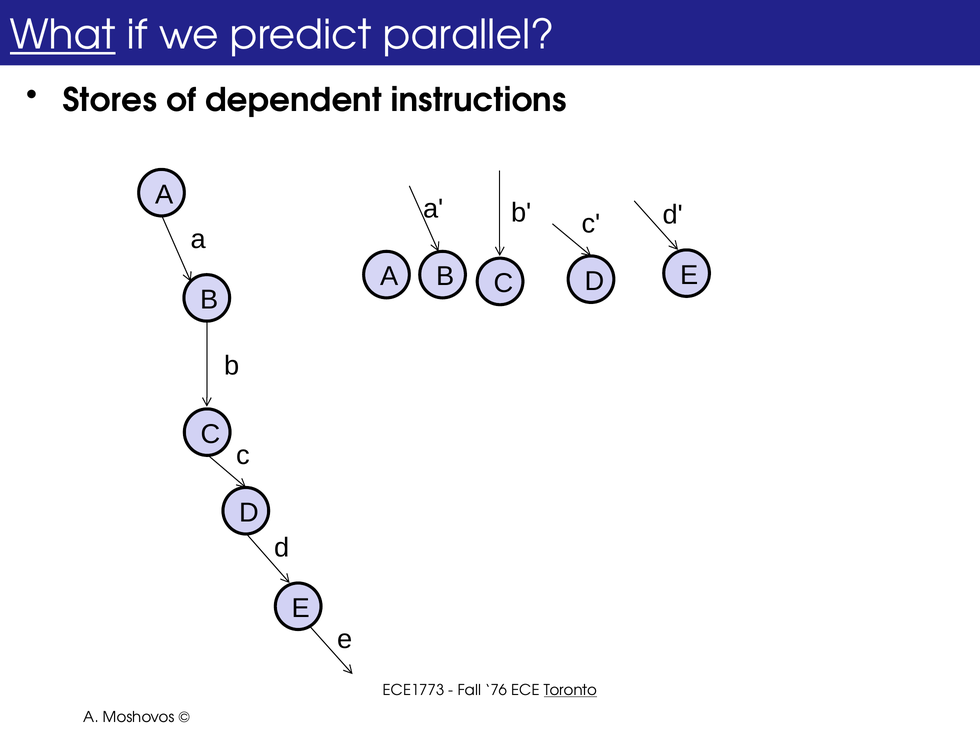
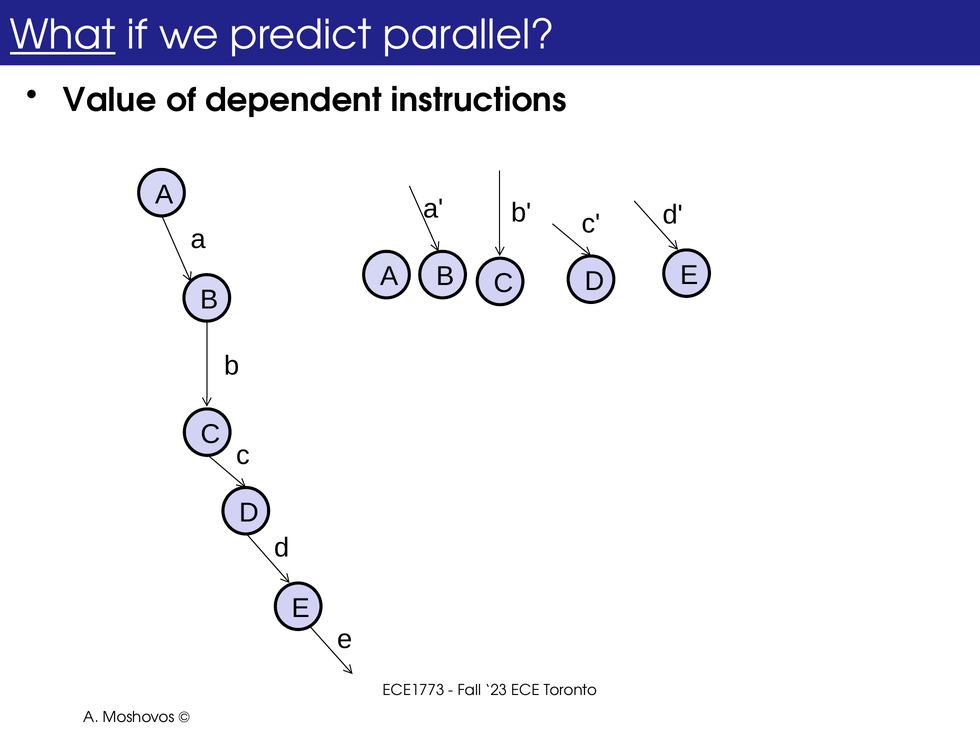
Stores: Stores -> Value
76: 76 -> 23
Toronto underline: present -> none
